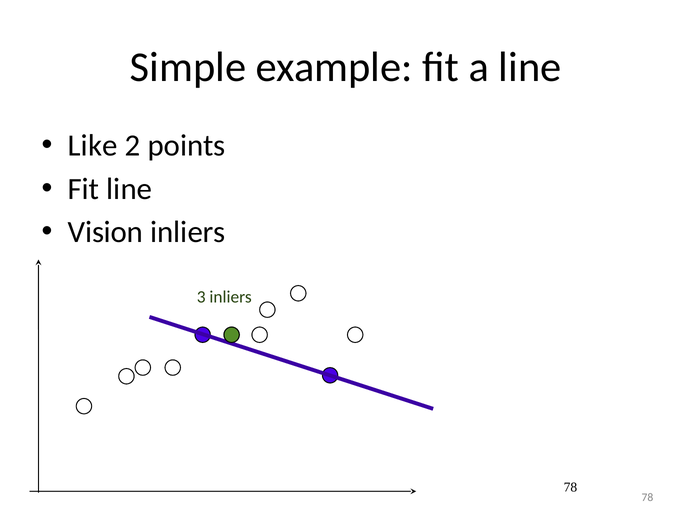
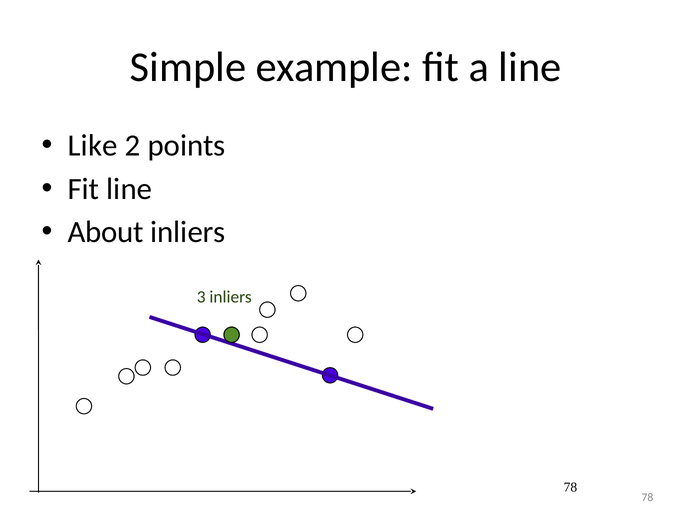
Vision: Vision -> About
